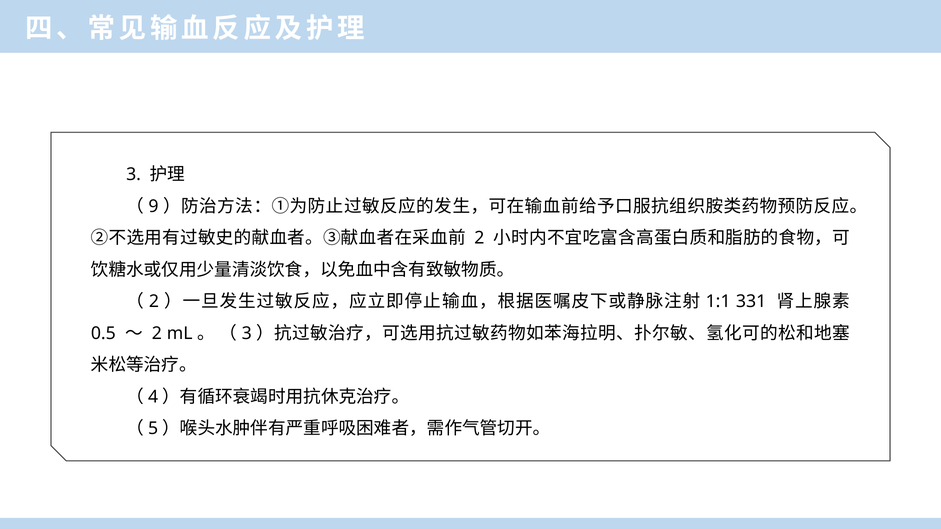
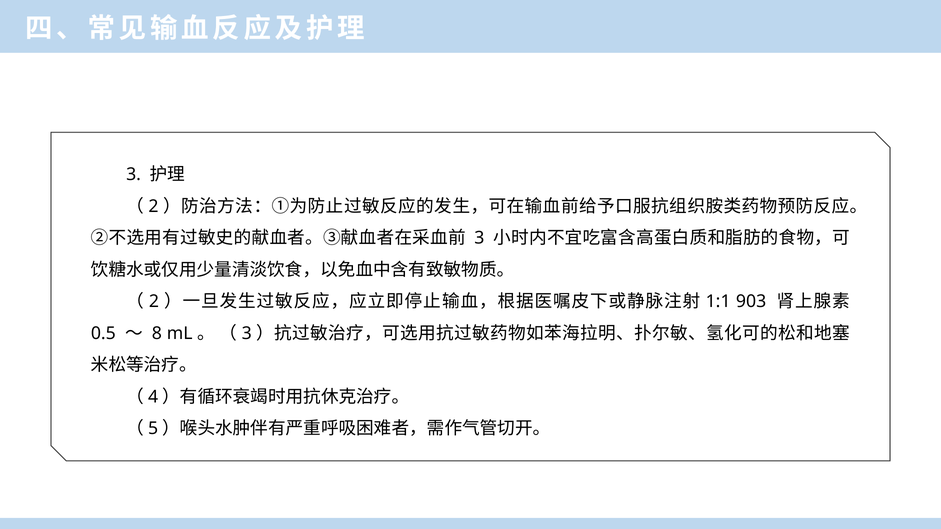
9 at (154, 207): 9 -> 2
2 at (479, 238): 2 -> 3
331: 331 -> 903
2 at (157, 334): 2 -> 8
